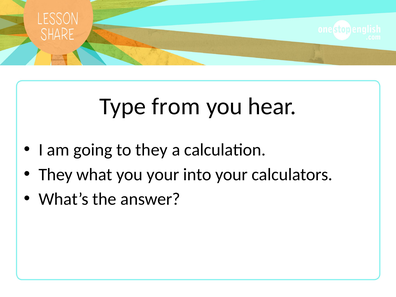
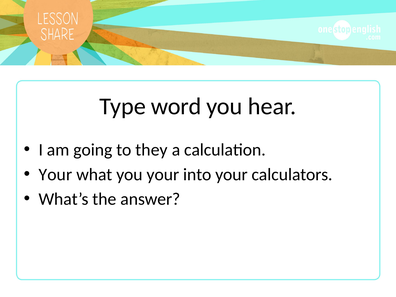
from: from -> word
They at (56, 174): They -> Your
